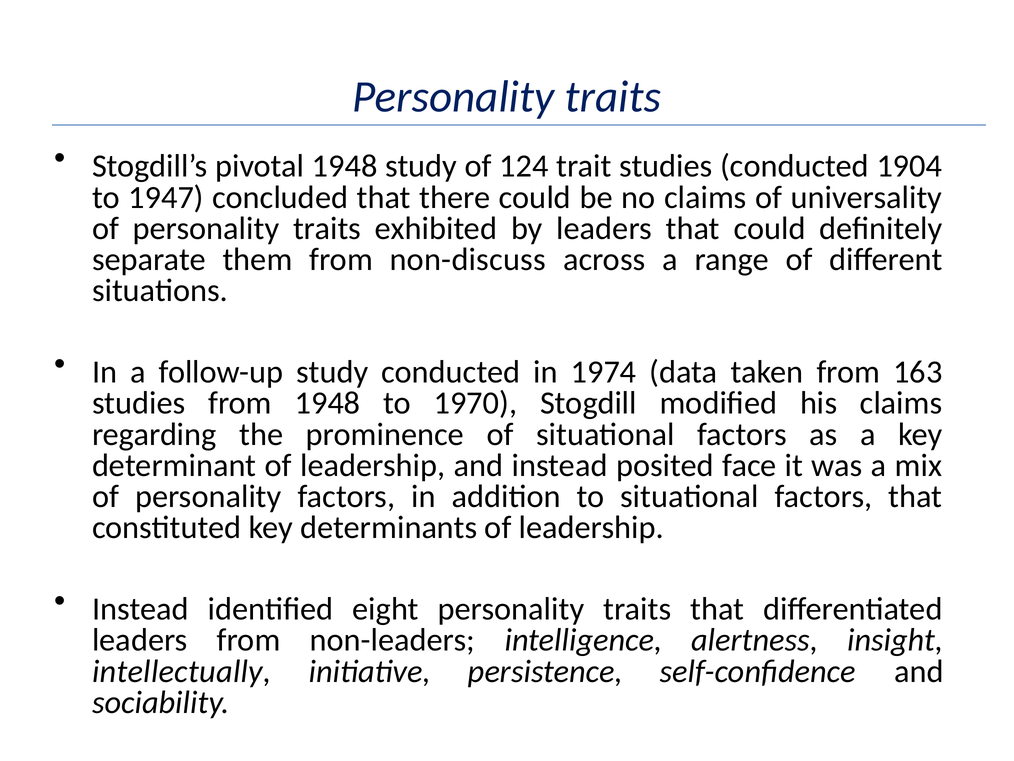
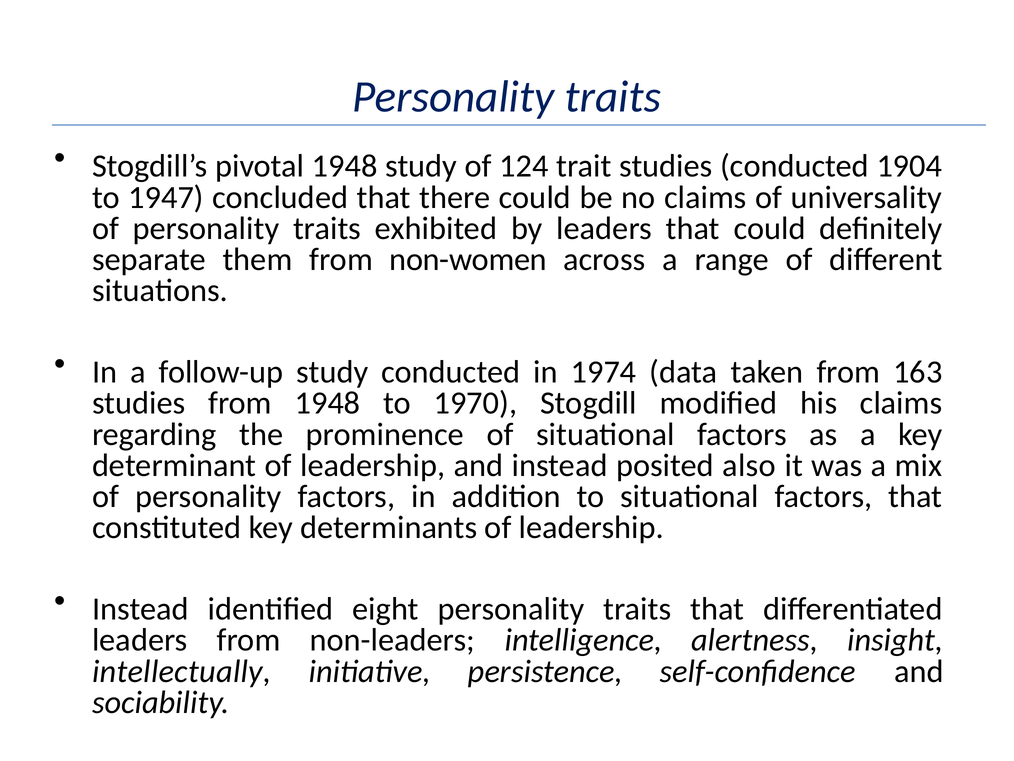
non-discuss: non-discuss -> non-women
face: face -> also
